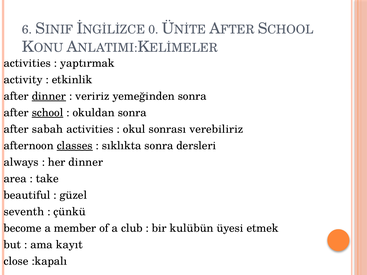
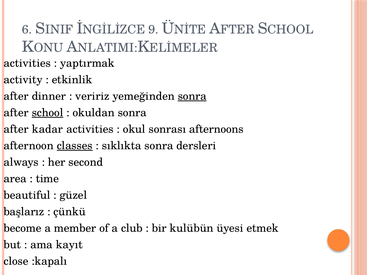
0: 0 -> 9
dinner at (49, 96) underline: present -> none
sonra at (192, 96) underline: none -> present
sabah: sabah -> kadar
verebiliriz: verebiliriz -> afternoons
her dinner: dinner -> second
take: take -> time
seventh: seventh -> başlarız
